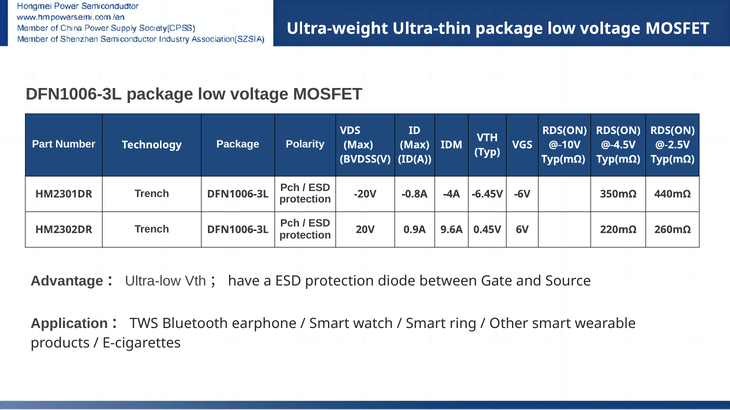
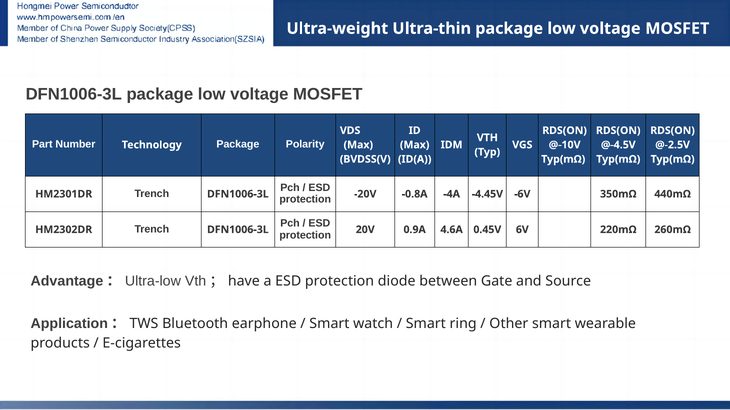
-6.45V: -6.45V -> -4.45V
9.6A: 9.6A -> 4.6A
